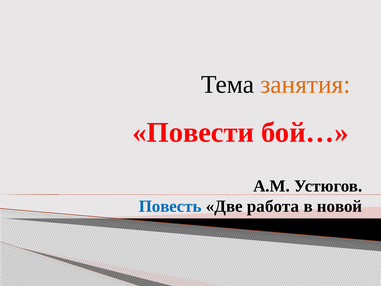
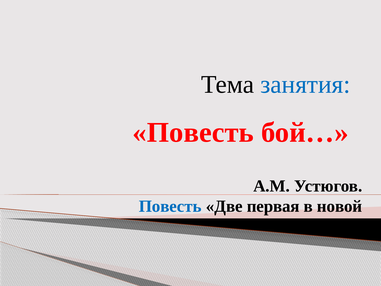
занятия colour: orange -> blue
Повести at (193, 132): Повести -> Повесть
работа: работа -> первая
